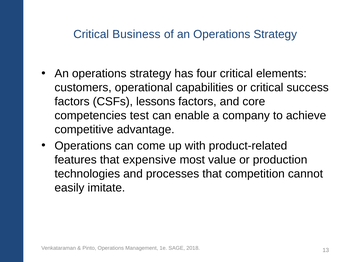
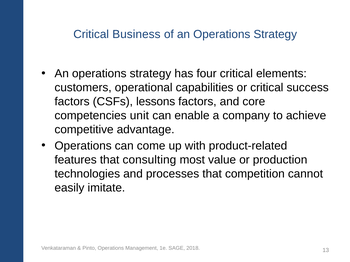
test: test -> unit
expensive: expensive -> consulting
